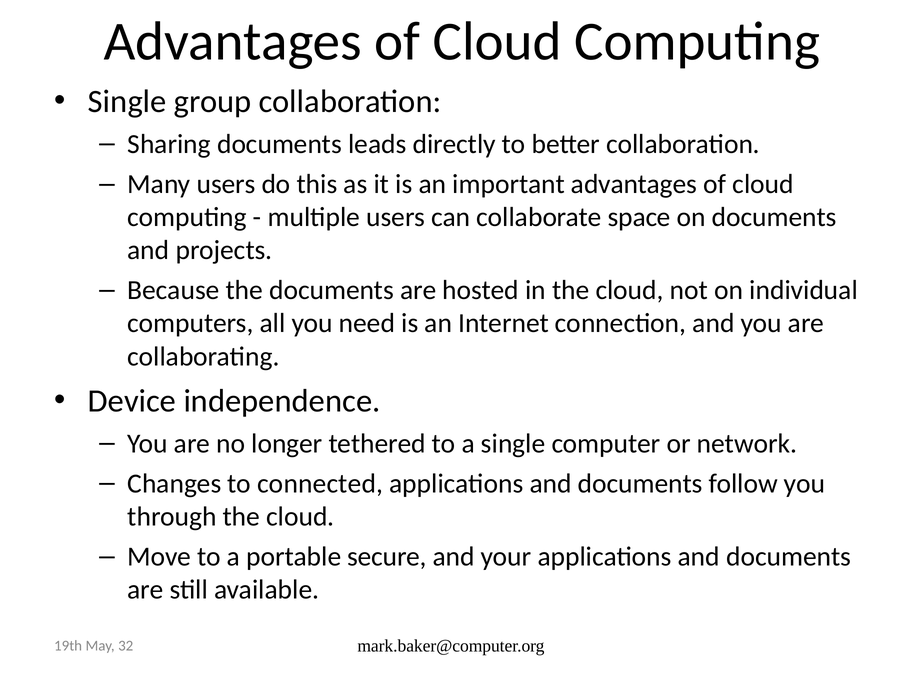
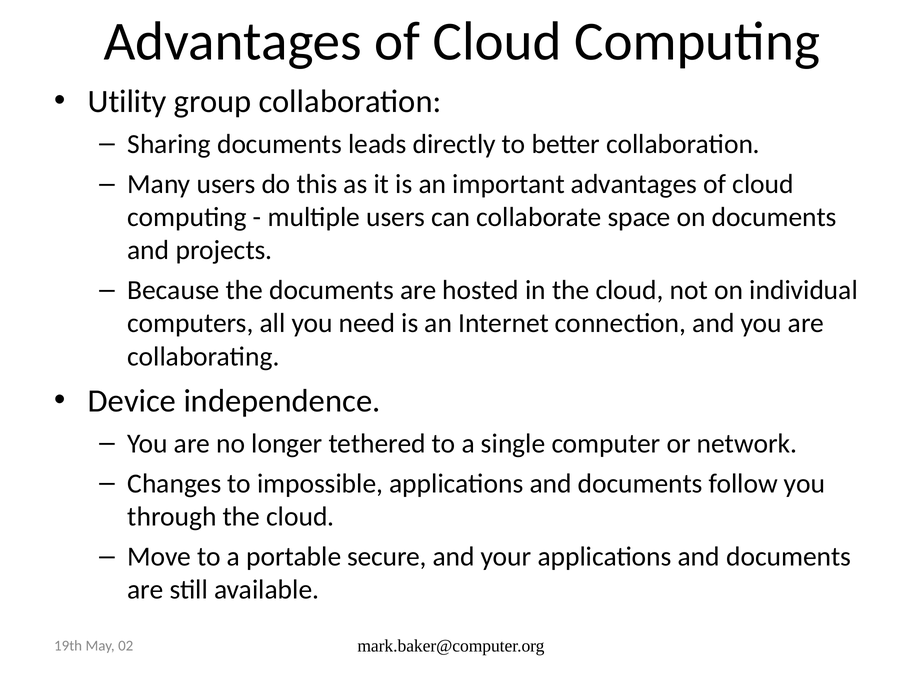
Single at (127, 102): Single -> Utility
connected: connected -> impossible
32: 32 -> 02
